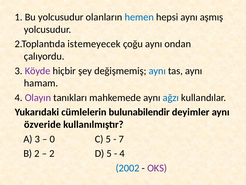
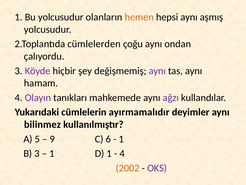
hemen colour: blue -> orange
istemeyecek: istemeyecek -> cümlelerden
aynı at (157, 71) colour: blue -> purple
ağzı colour: blue -> purple
bulunabilendir: bulunabilendir -> ayırmamalıdır
özveride: özveride -> bilinmez
A 3: 3 -> 5
0: 0 -> 9
C 5: 5 -> 6
7 at (121, 139): 7 -> 1
B 2: 2 -> 3
2 at (52, 153): 2 -> 1
D 5: 5 -> 1
2002 colour: blue -> orange
